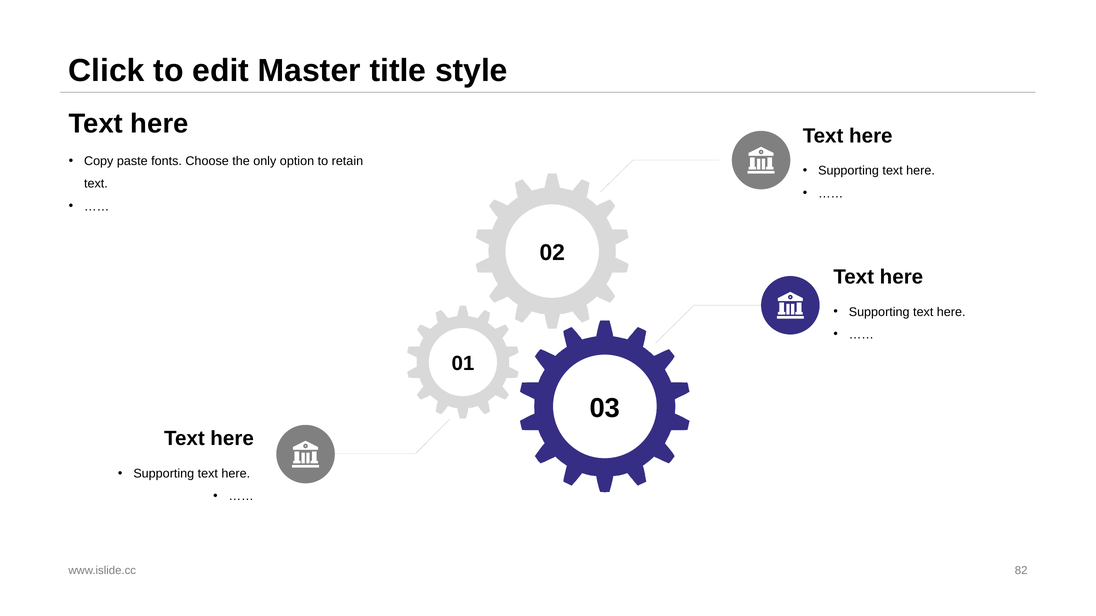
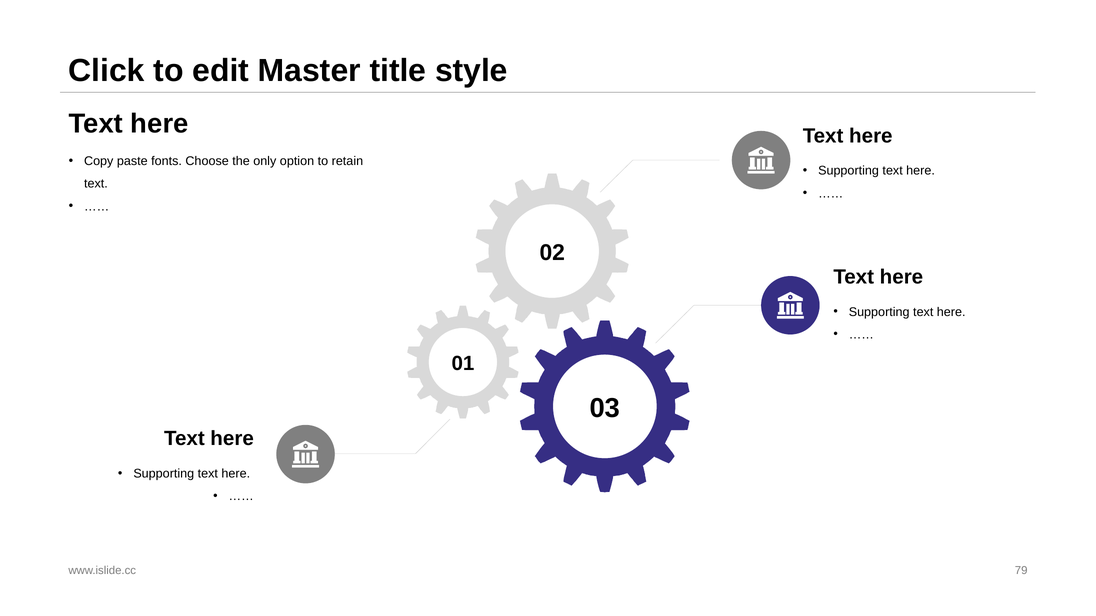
82: 82 -> 79
